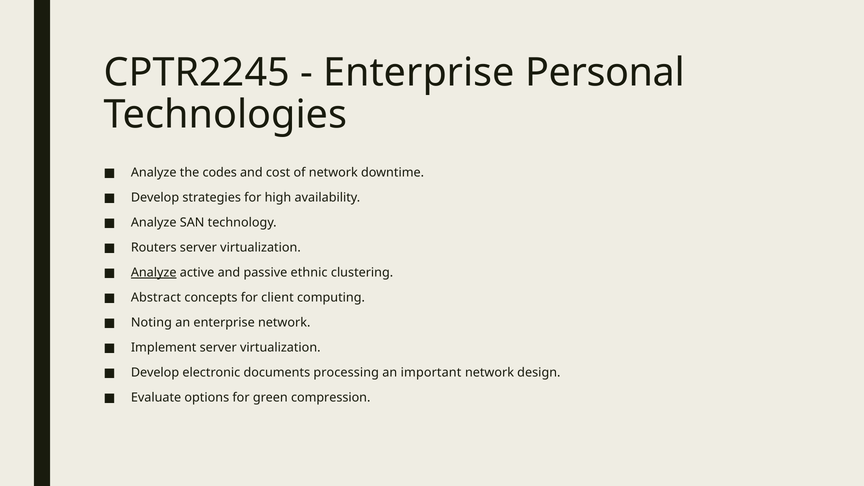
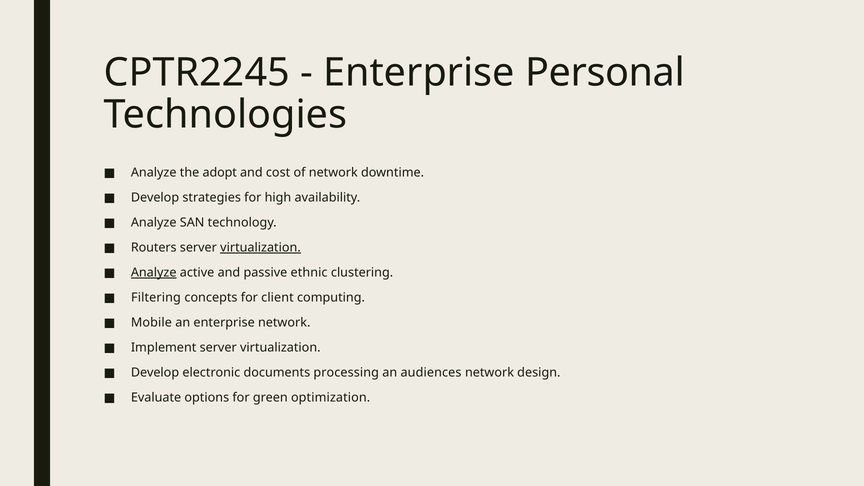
codes: codes -> adopt
virtualization at (260, 248) underline: none -> present
Abstract: Abstract -> Filtering
Noting: Noting -> Mobile
important: important -> audiences
compression: compression -> optimization
